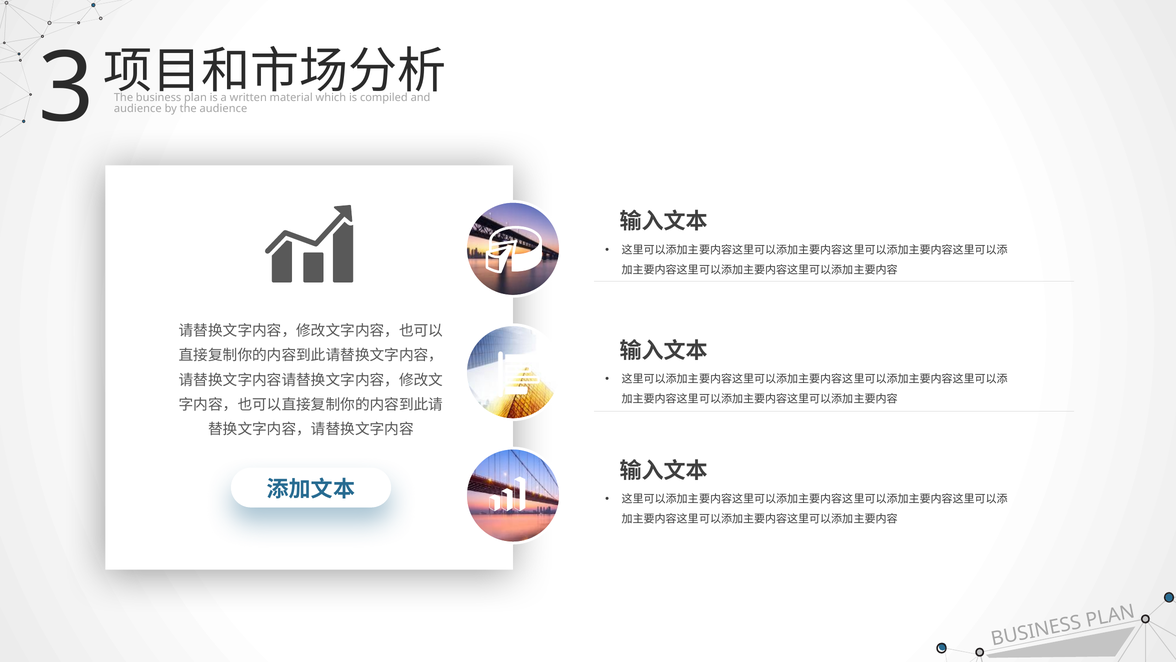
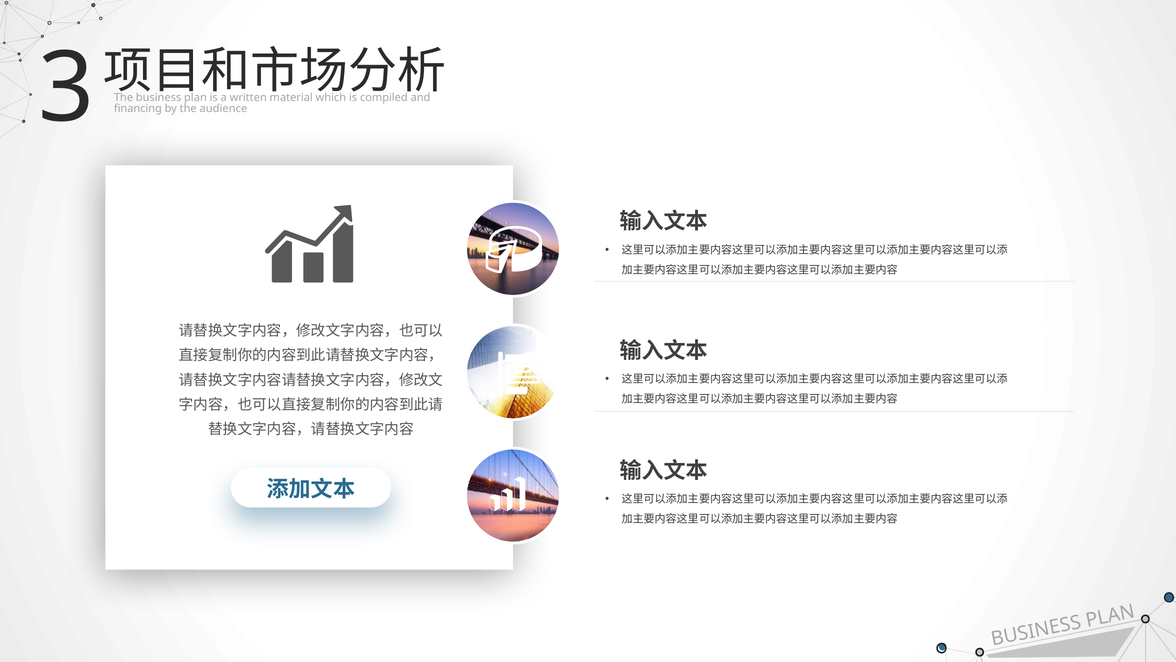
audience at (138, 108): audience -> financing
